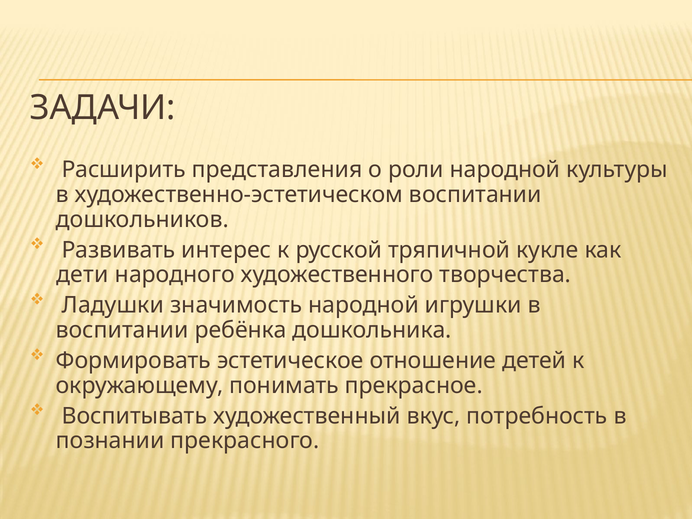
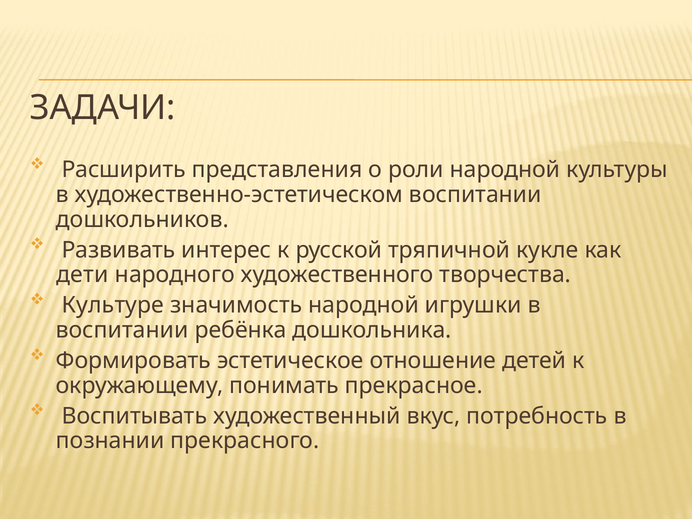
Ладушки: Ладушки -> Культуре
